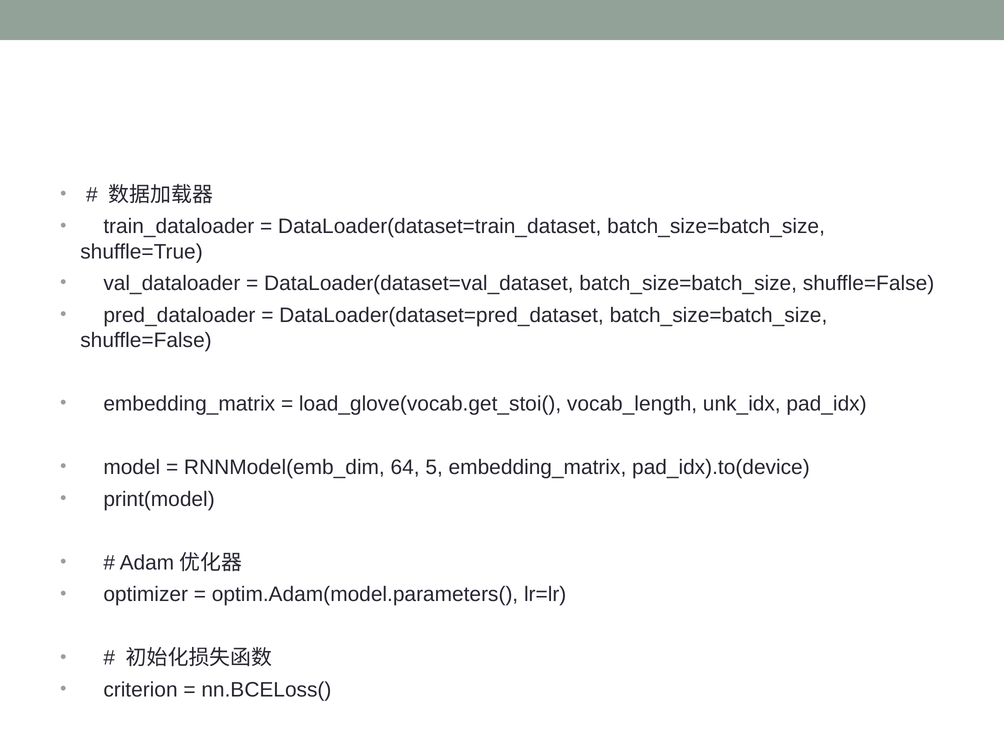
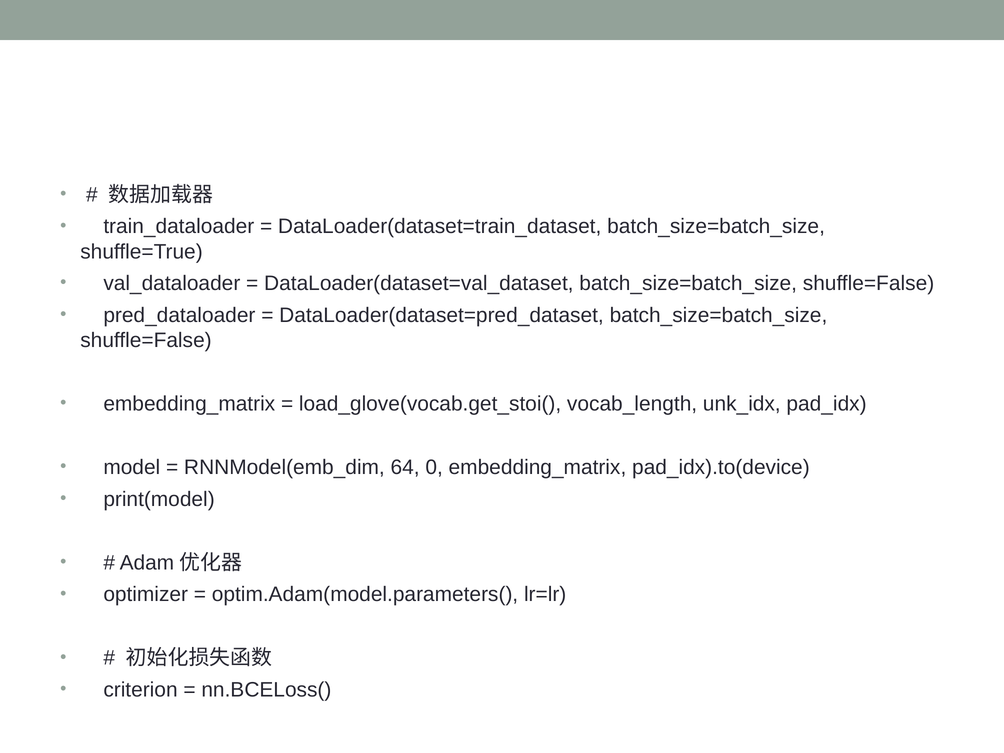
5: 5 -> 0
